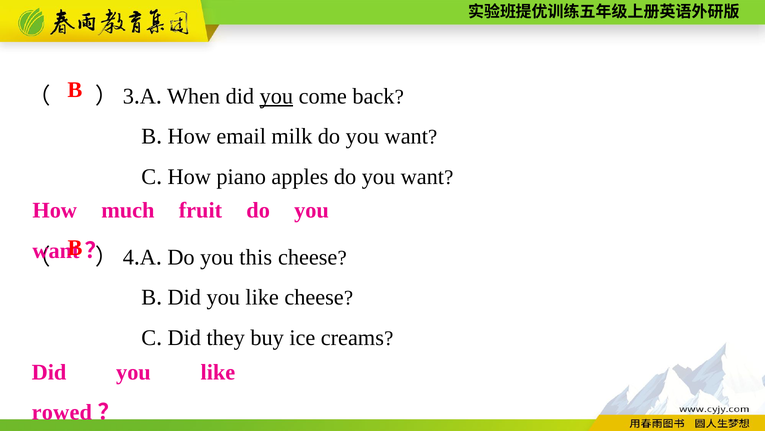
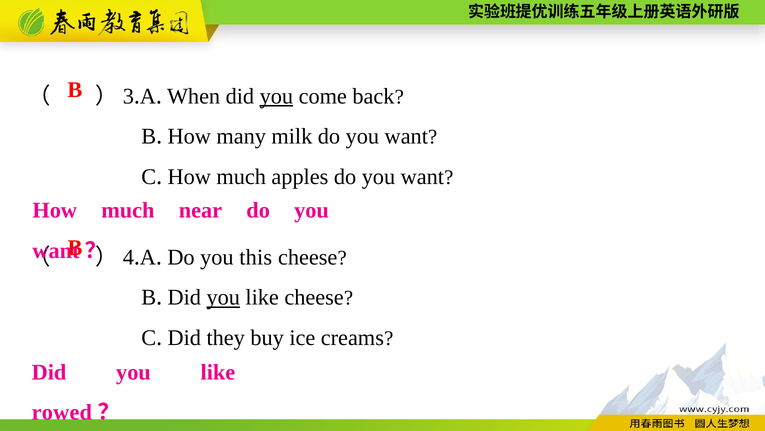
email: email -> many
piano at (241, 177): piano -> much
fruit: fruit -> near
you at (223, 297) underline: none -> present
